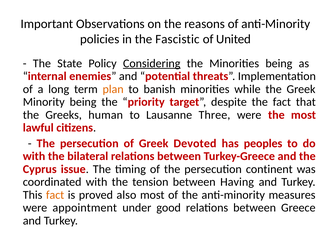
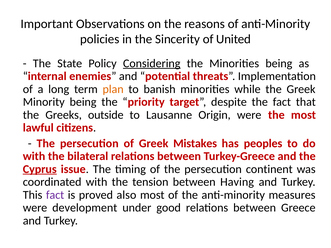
Fascistic: Fascistic -> Sincerity
human: human -> outside
Three: Three -> Origin
Devoted: Devoted -> Mistakes
Cyprus underline: none -> present
fact at (55, 195) colour: orange -> purple
appointment: appointment -> development
